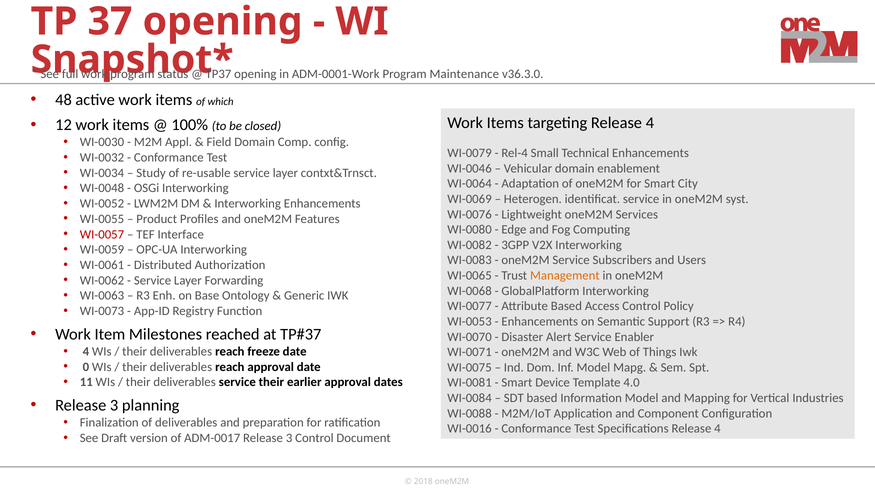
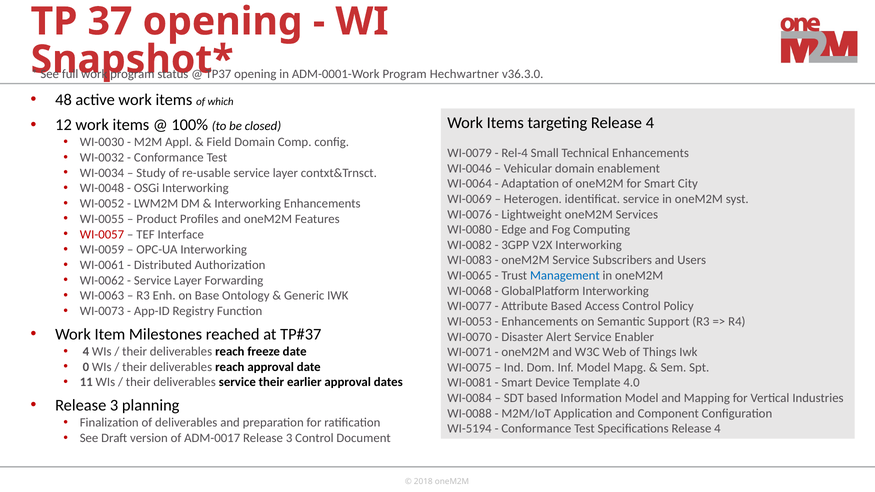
Maintenance: Maintenance -> Hechwartner
Management colour: orange -> blue
WI-0016: WI-0016 -> WI-5194
